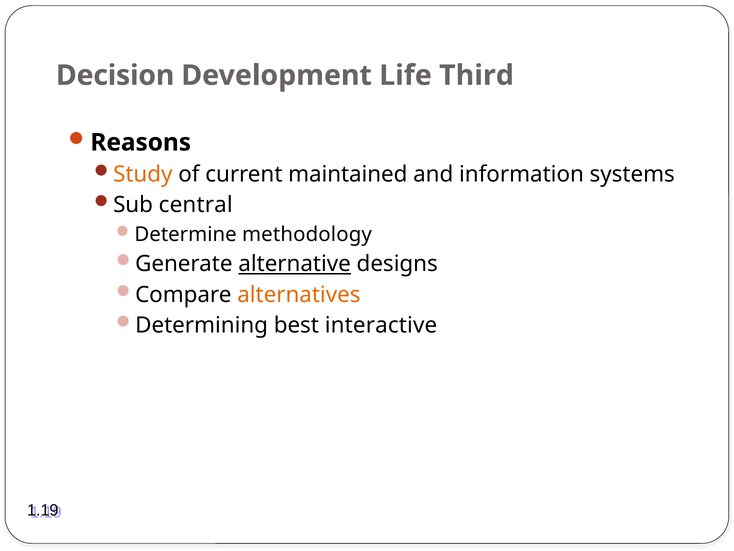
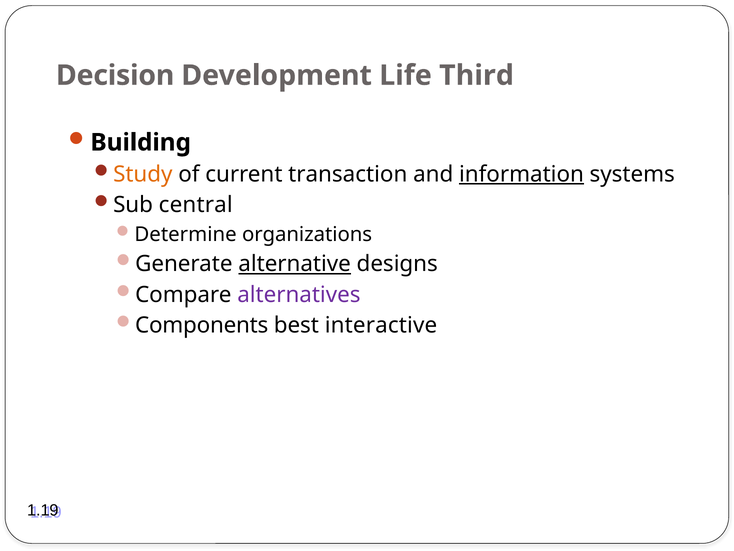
Reasons: Reasons -> Building
maintained: maintained -> transaction
information underline: none -> present
methodology: methodology -> organizations
alternatives colour: orange -> purple
Determining: Determining -> Components
